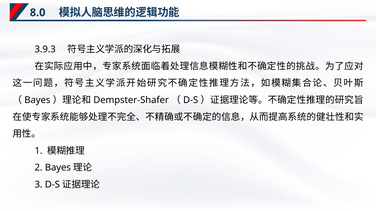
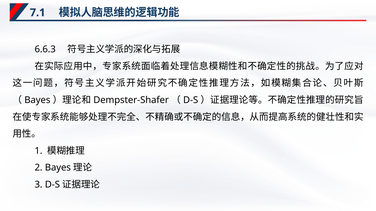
8.0: 8.0 -> 7.1
3.9.3: 3.9.3 -> 6.6.3
